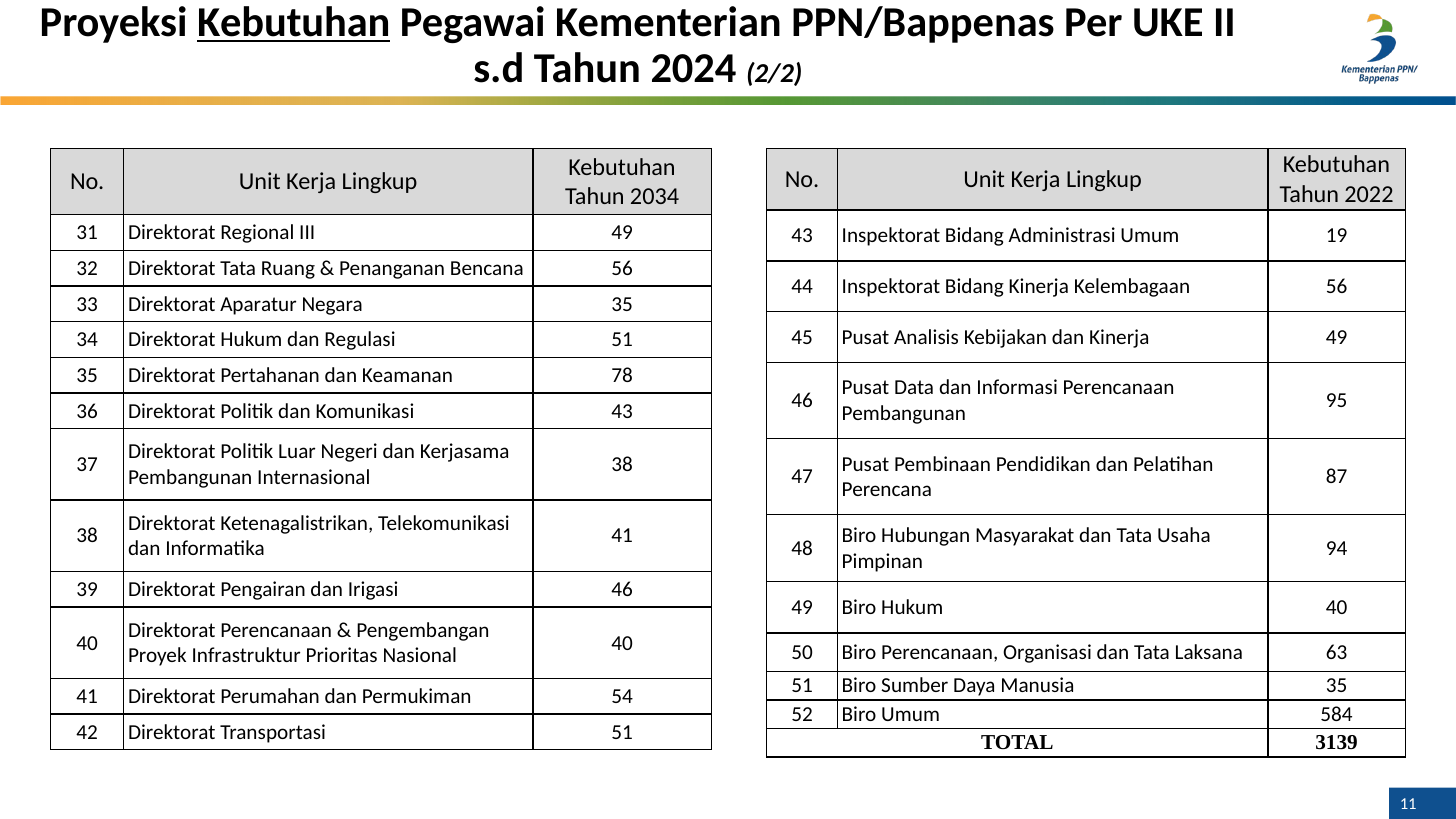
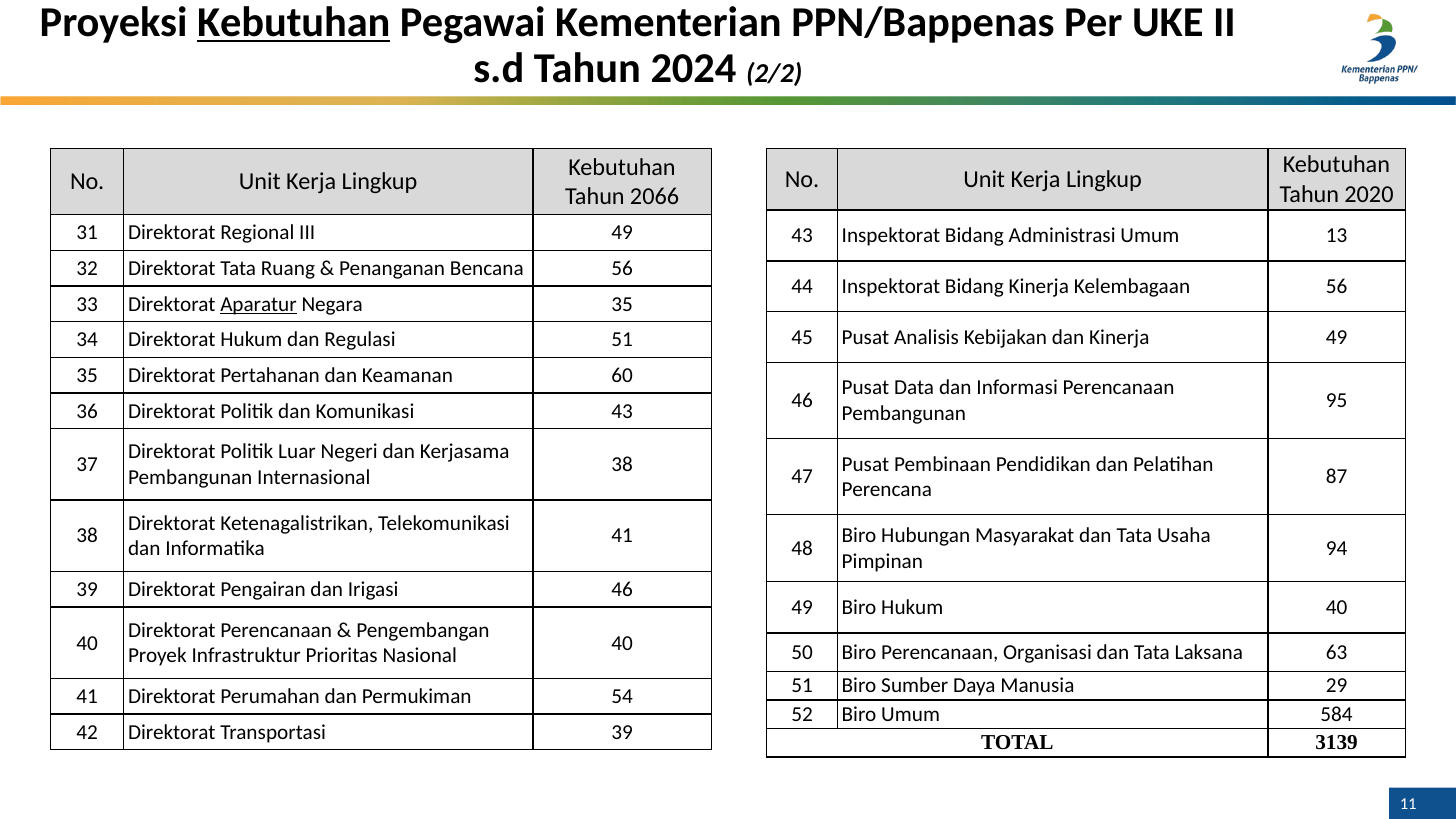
2022: 2022 -> 2020
2034: 2034 -> 2066
19: 19 -> 13
Aparatur underline: none -> present
78: 78 -> 60
Manusia 35: 35 -> 29
Transportasi 51: 51 -> 39
